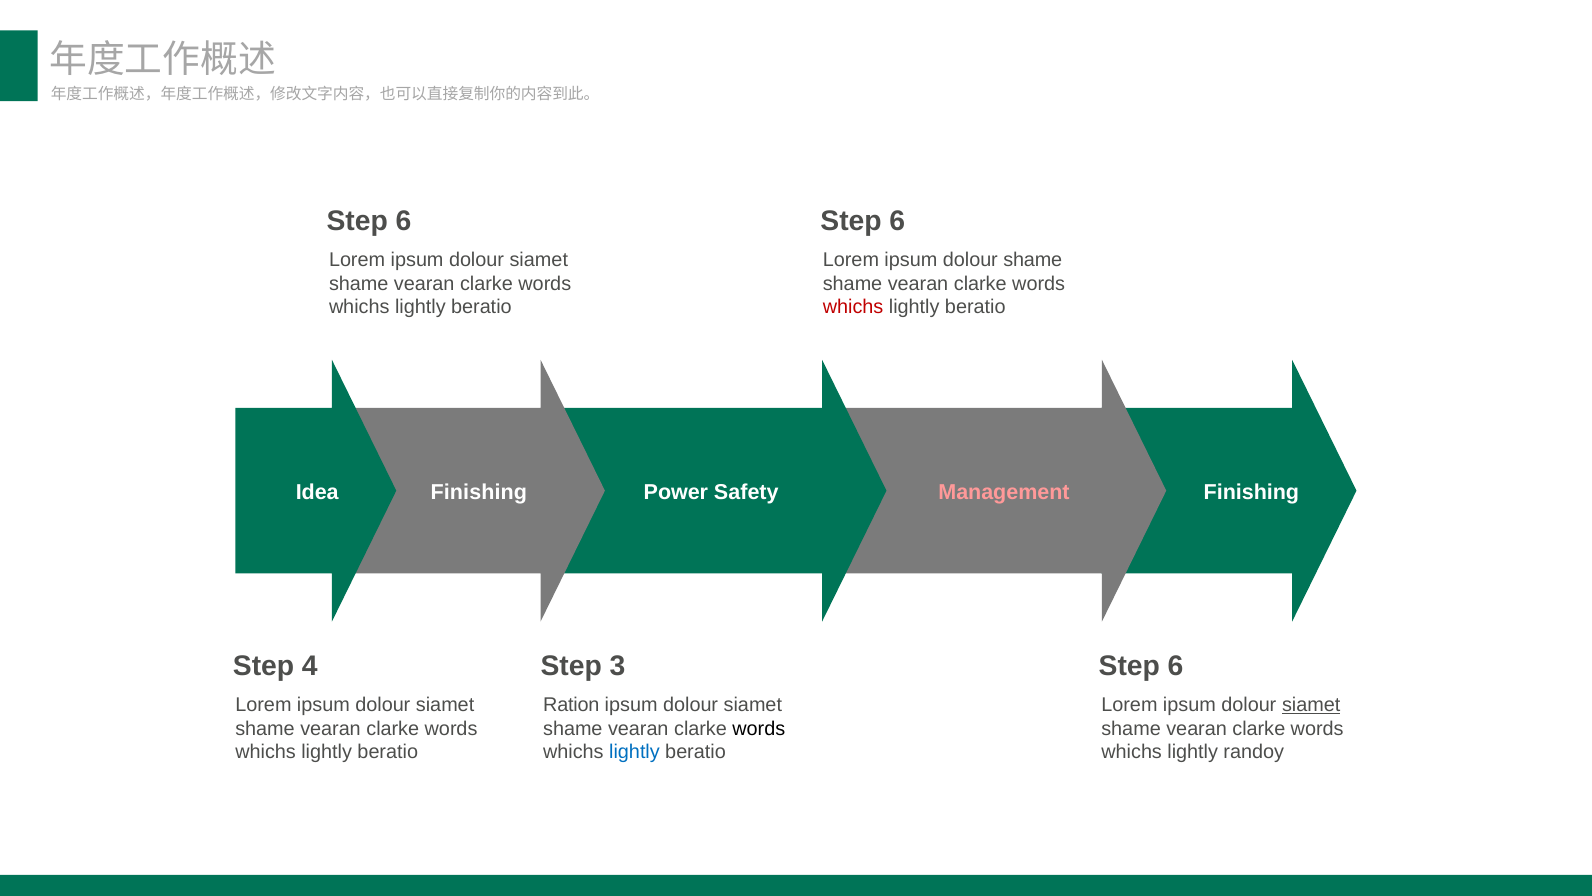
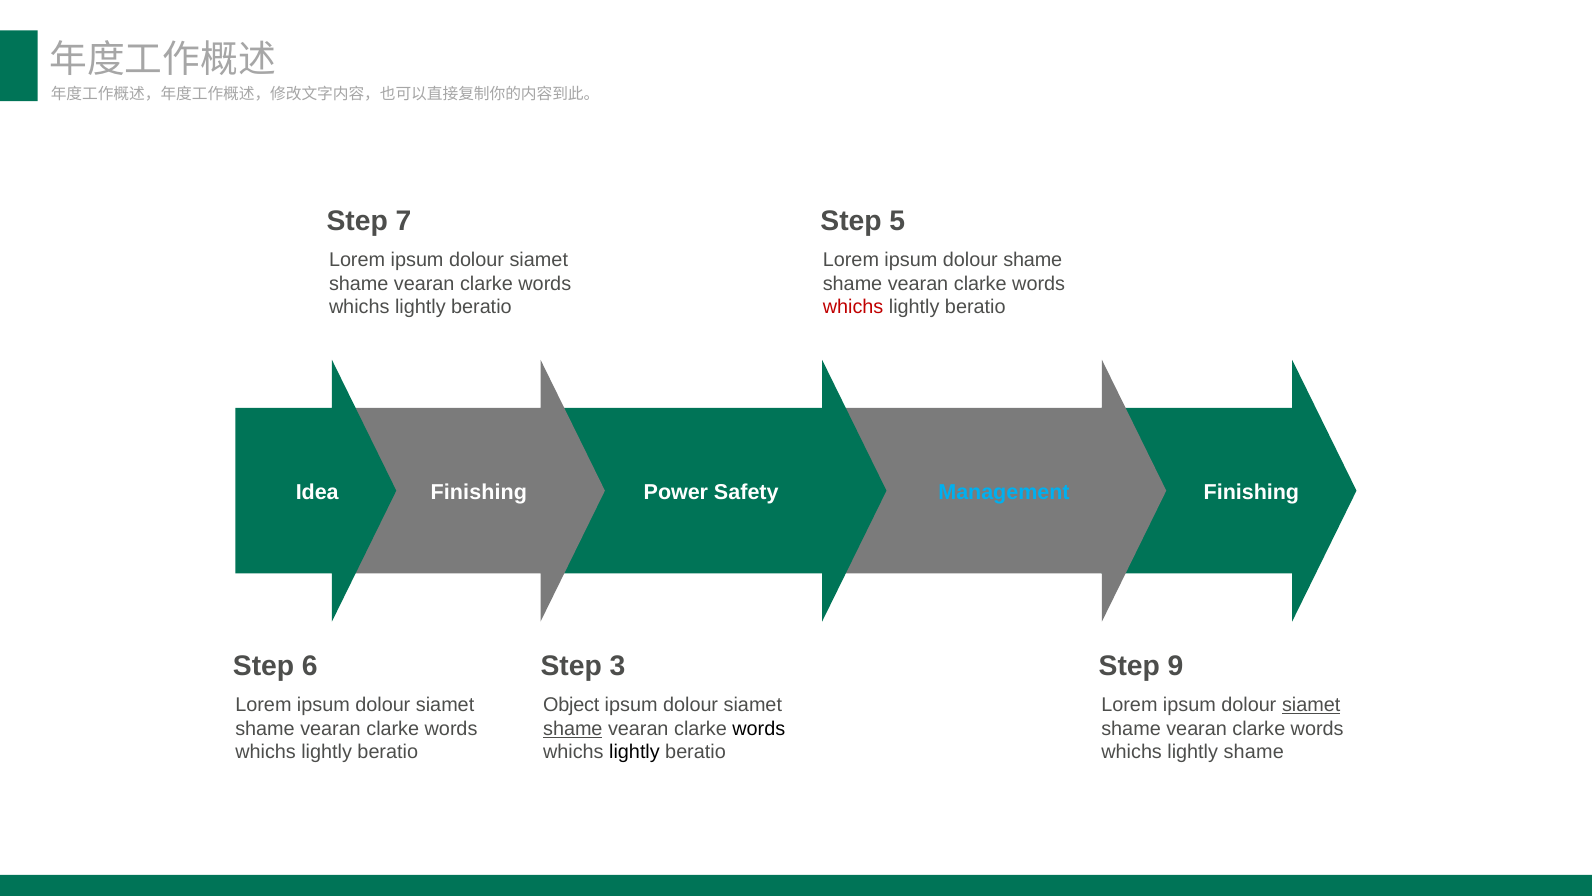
6 at (403, 221): 6 -> 7
6 at (897, 221): 6 -> 5
Management colour: pink -> light blue
4: 4 -> 6
6 at (1175, 666): 6 -> 9
Ration: Ration -> Object
shame at (573, 728) underline: none -> present
lightly at (634, 752) colour: blue -> black
lightly randoy: randoy -> shame
